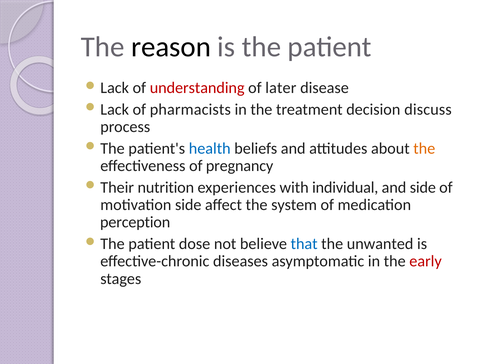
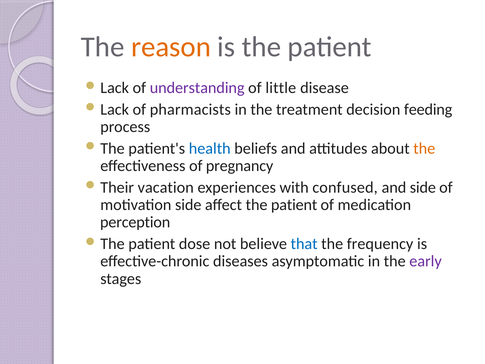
reason colour: black -> orange
understanding colour: red -> purple
later: later -> little
discuss: discuss -> feeding
nutrition: nutrition -> vacation
individual: individual -> confused
affect the system: system -> patient
unwanted: unwanted -> frequency
early colour: red -> purple
